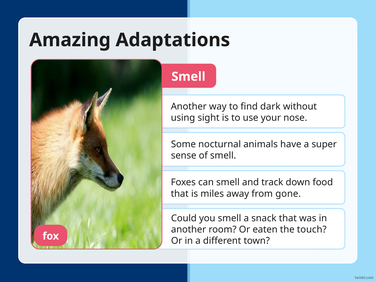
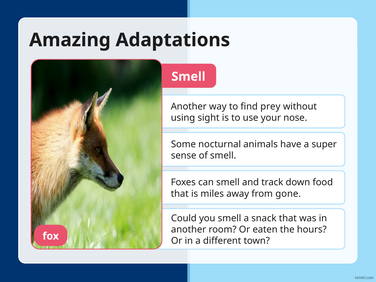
dark: dark -> prey
touch: touch -> hours
